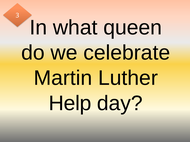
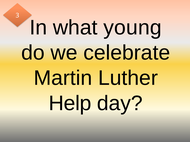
queen: queen -> young
